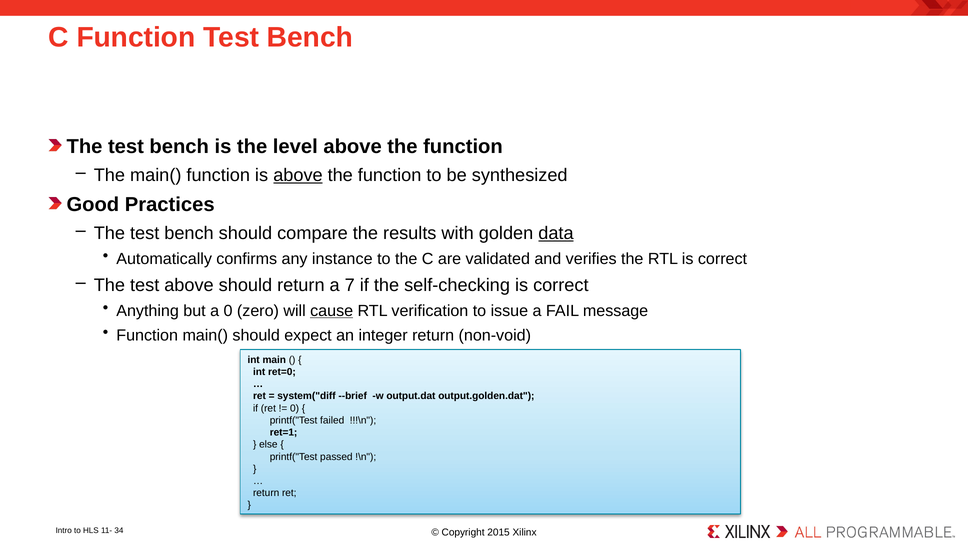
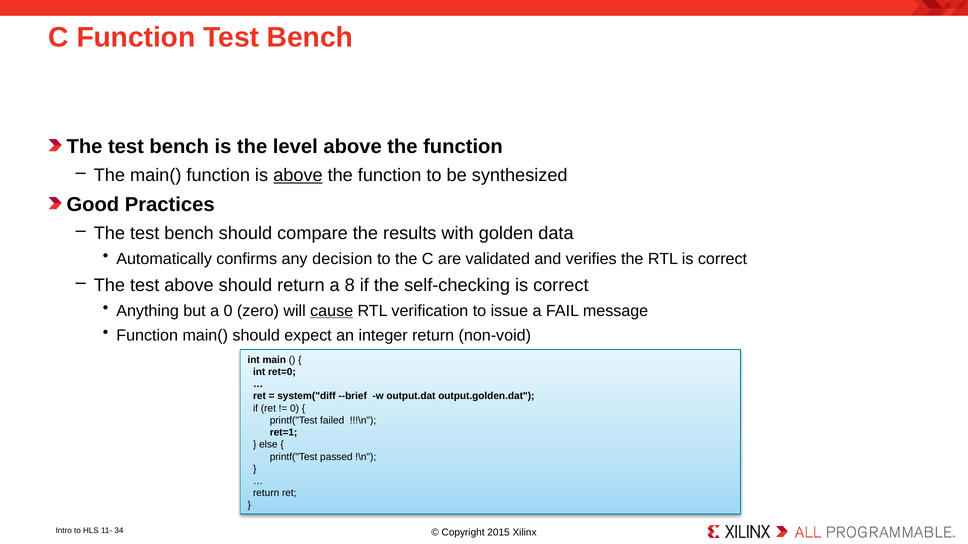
data underline: present -> none
instance: instance -> decision
7: 7 -> 8
